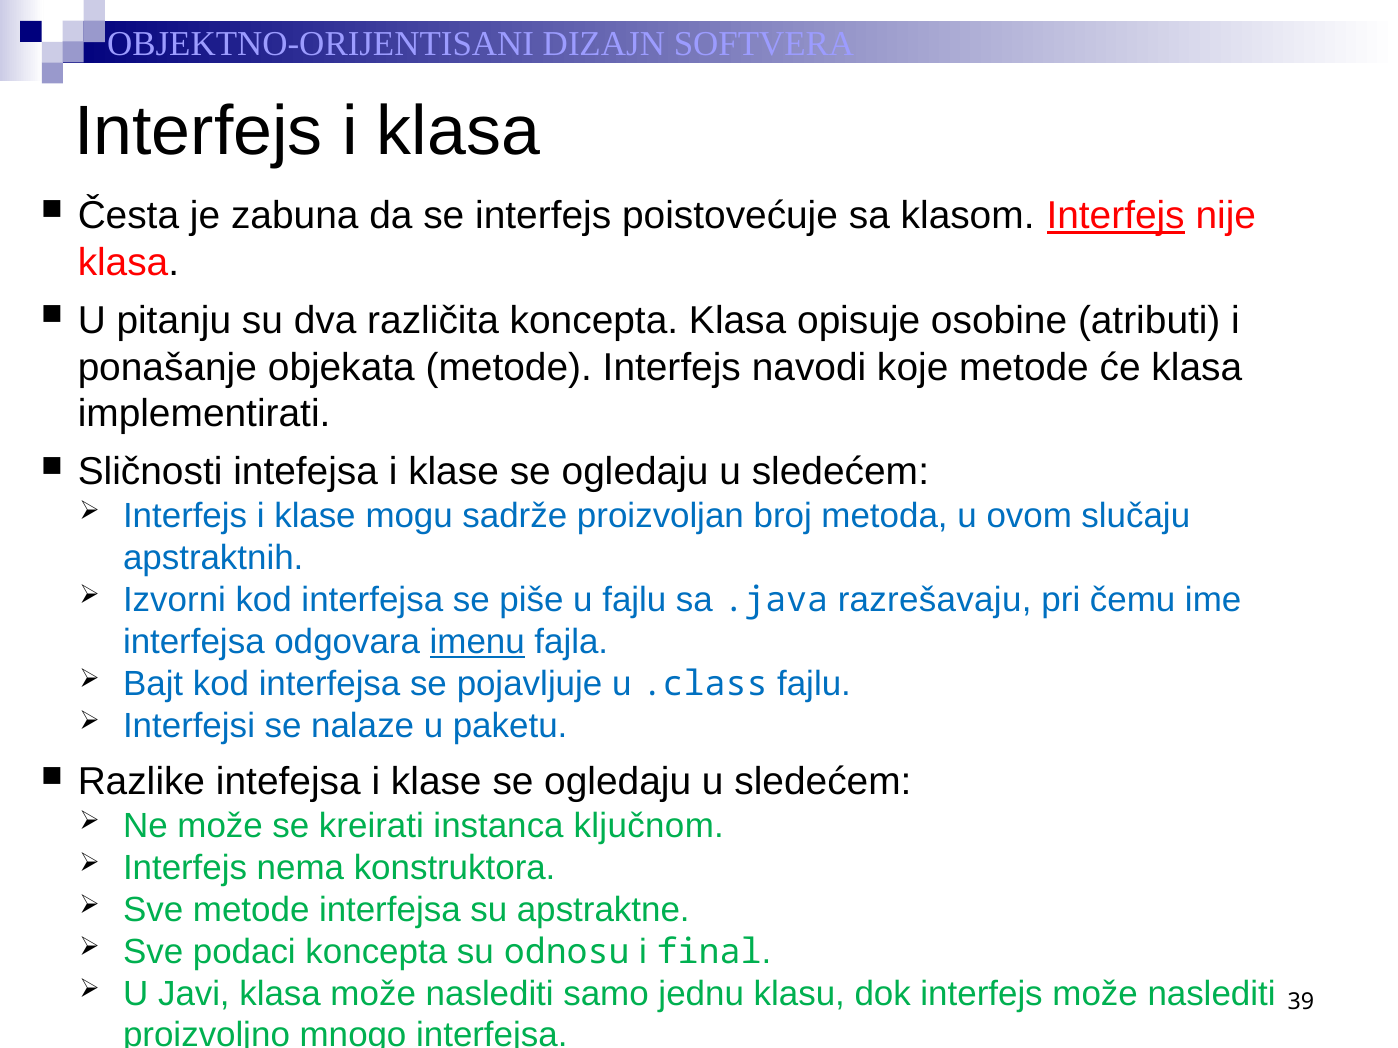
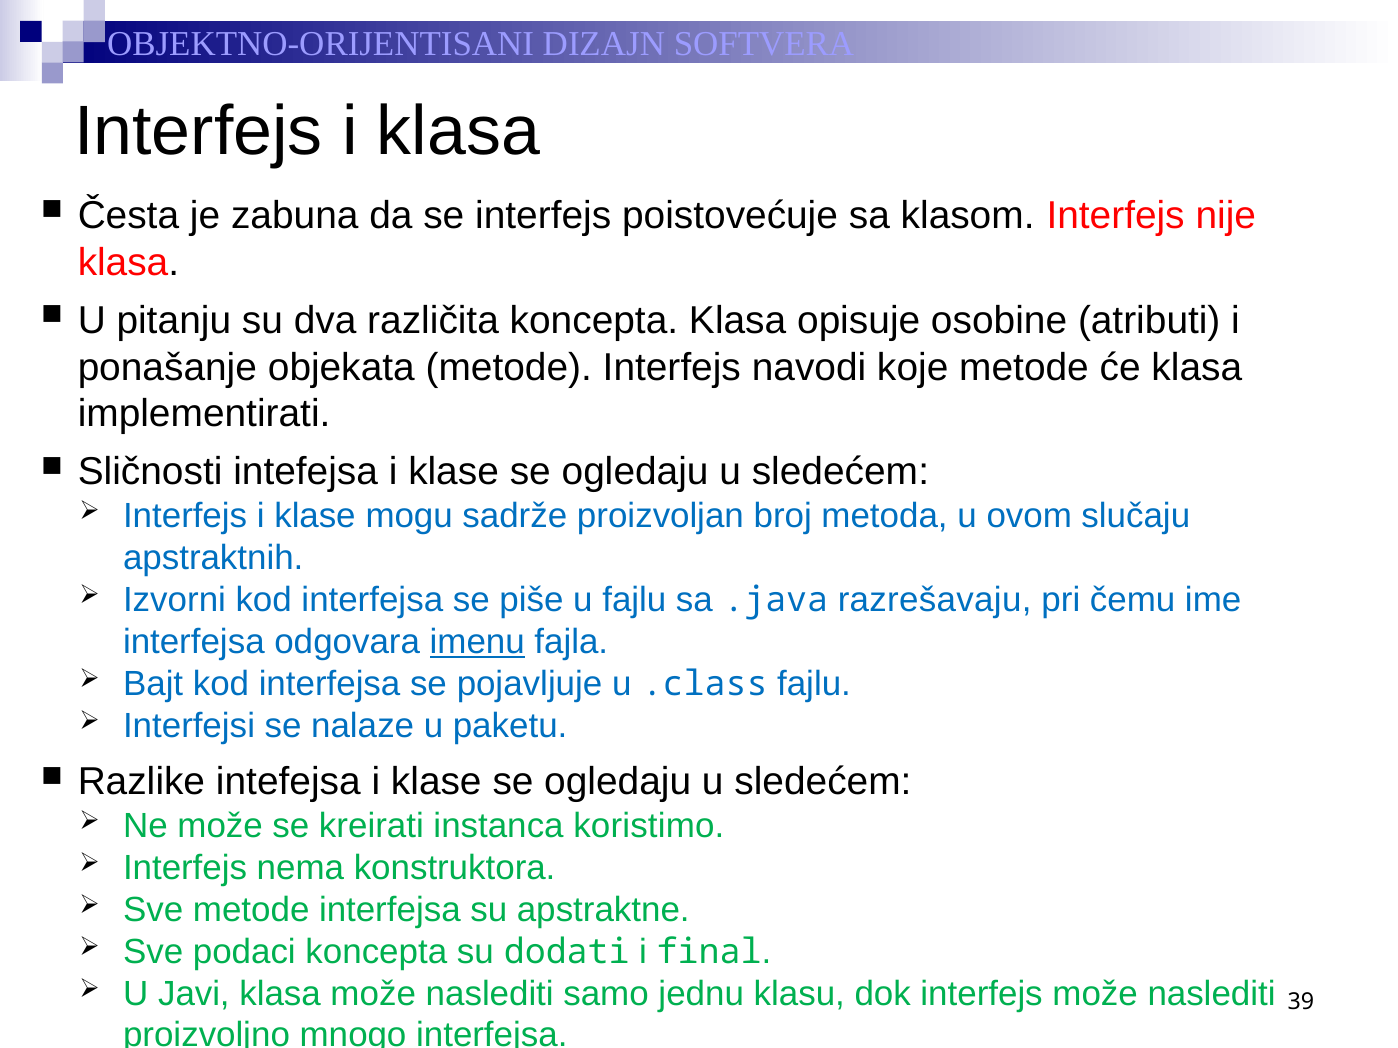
Interfejs at (1116, 216) underline: present -> none
ključnom: ključnom -> koristimo
odnosu: odnosu -> dodati
